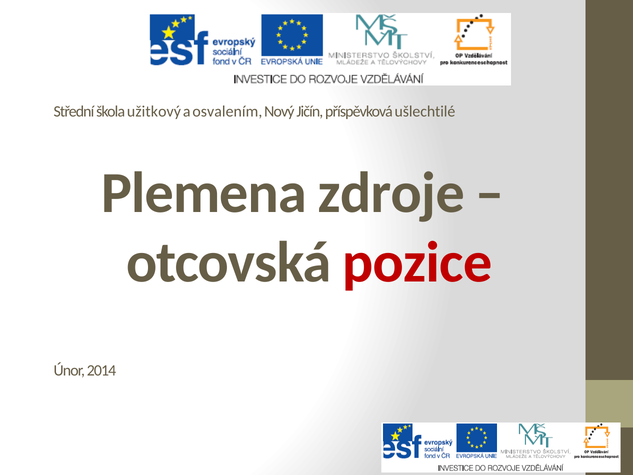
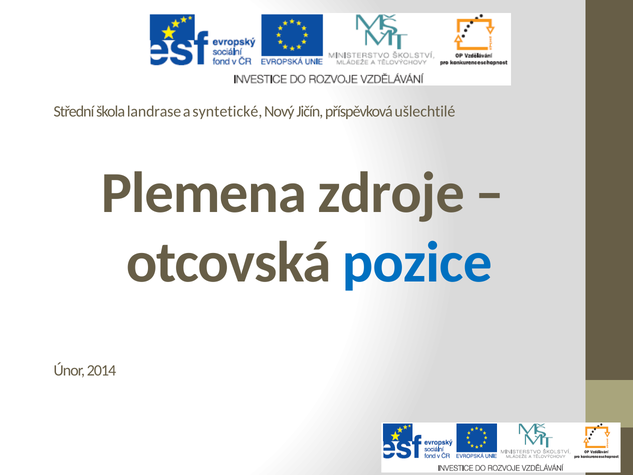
užitkový: užitkový -> landrase
osvalením: osvalením -> syntetické
pozice colour: red -> blue
